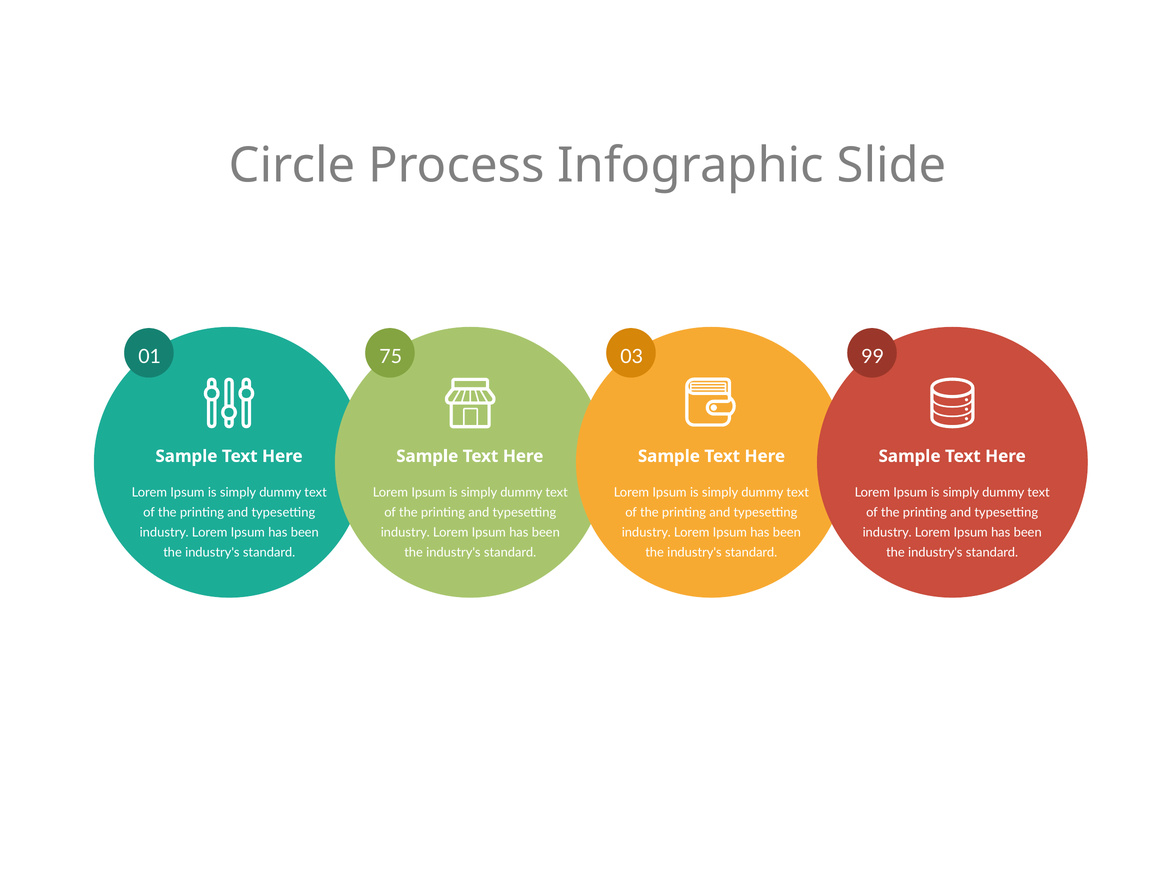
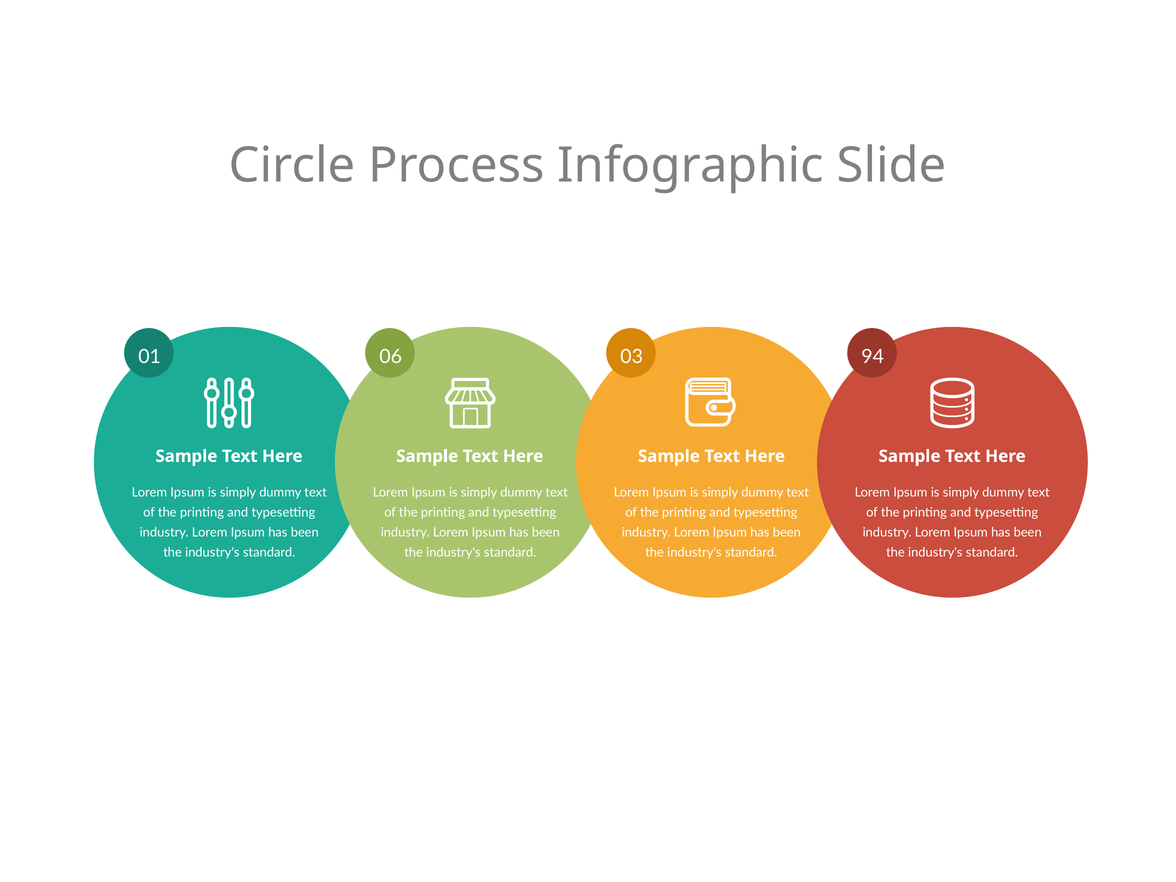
75: 75 -> 06
99: 99 -> 94
